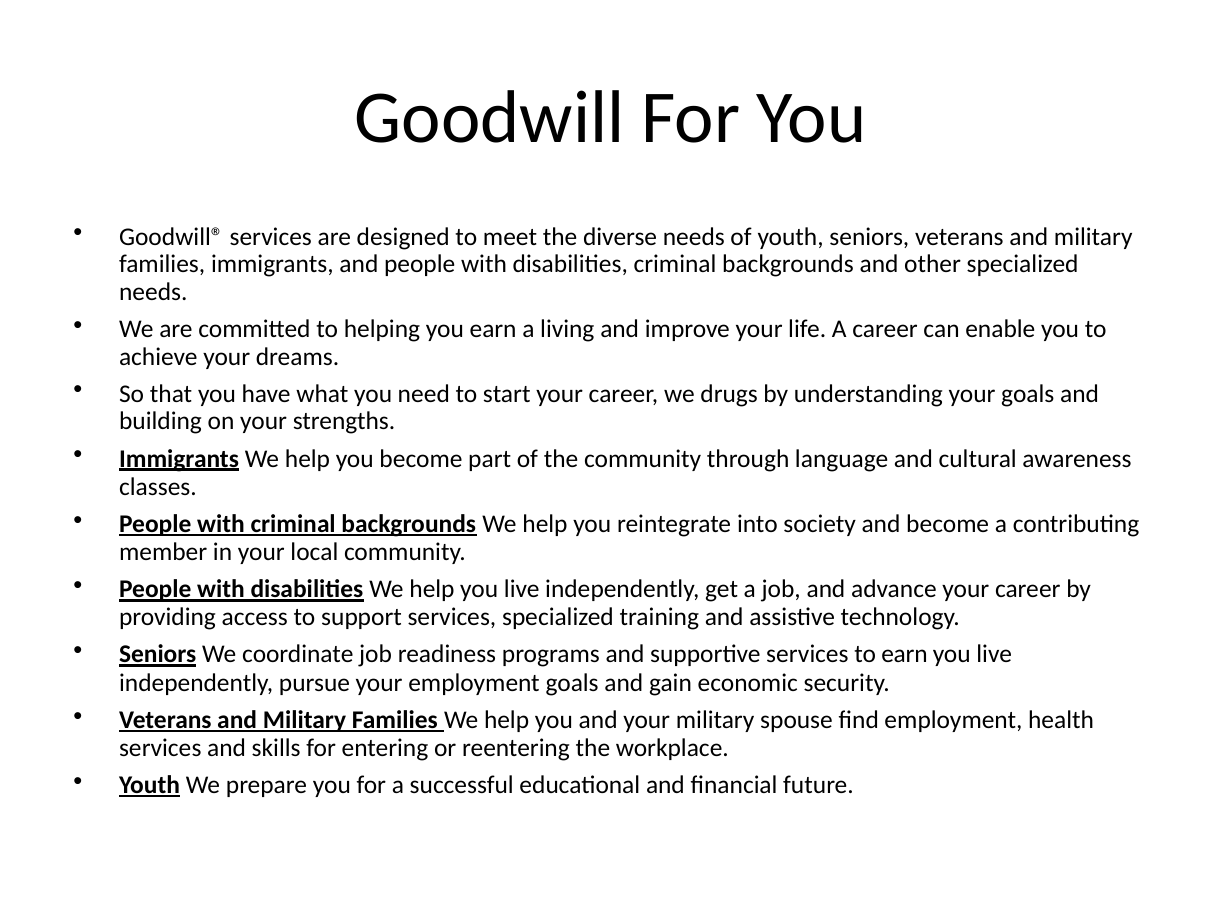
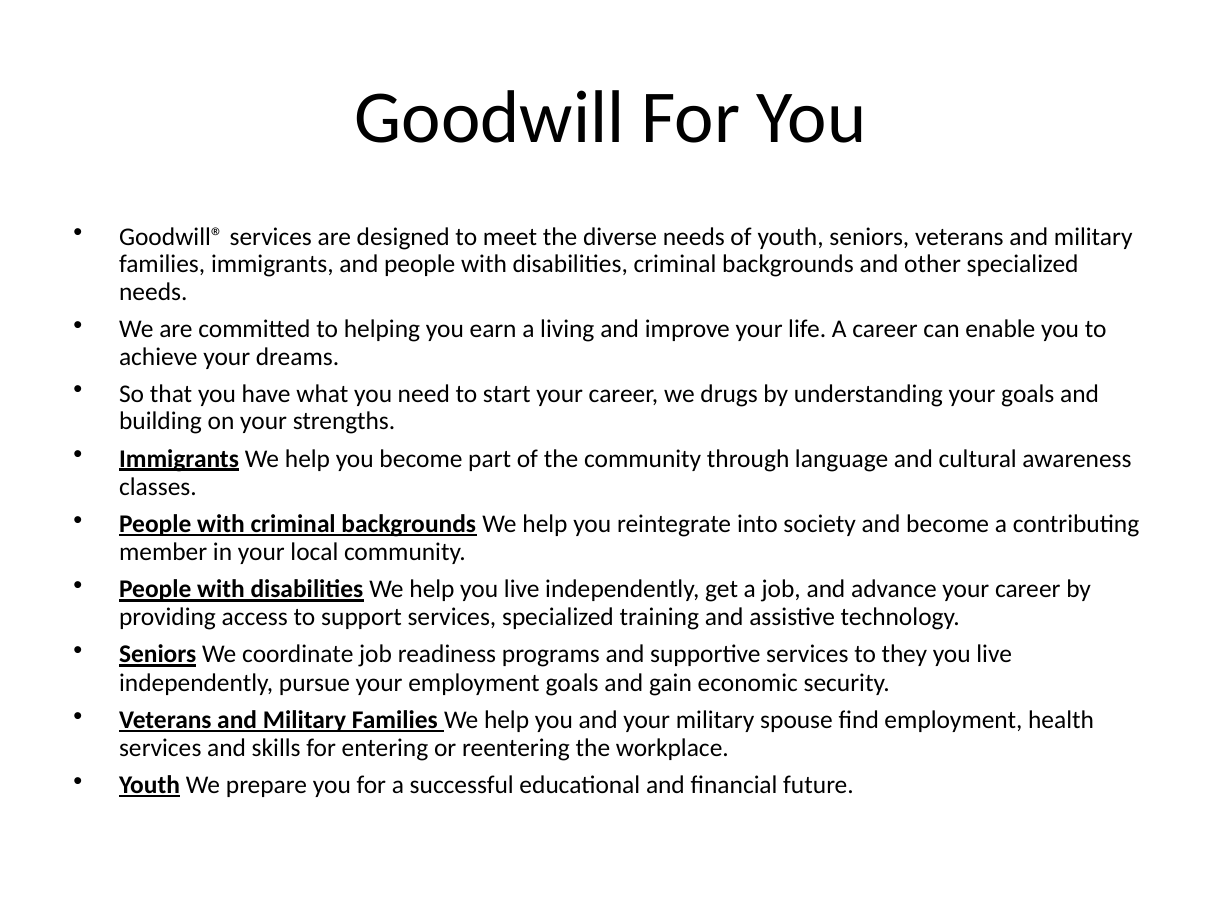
to earn: earn -> they
